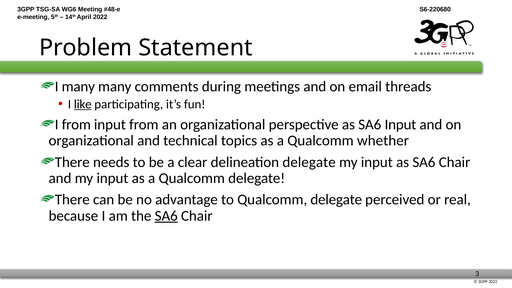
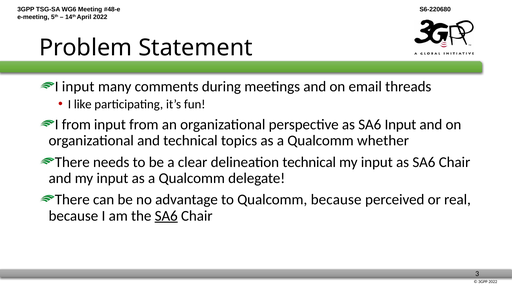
I many: many -> input
like underline: present -> none
delineation delegate: delegate -> technical
to Qualcomm delegate: delegate -> because
